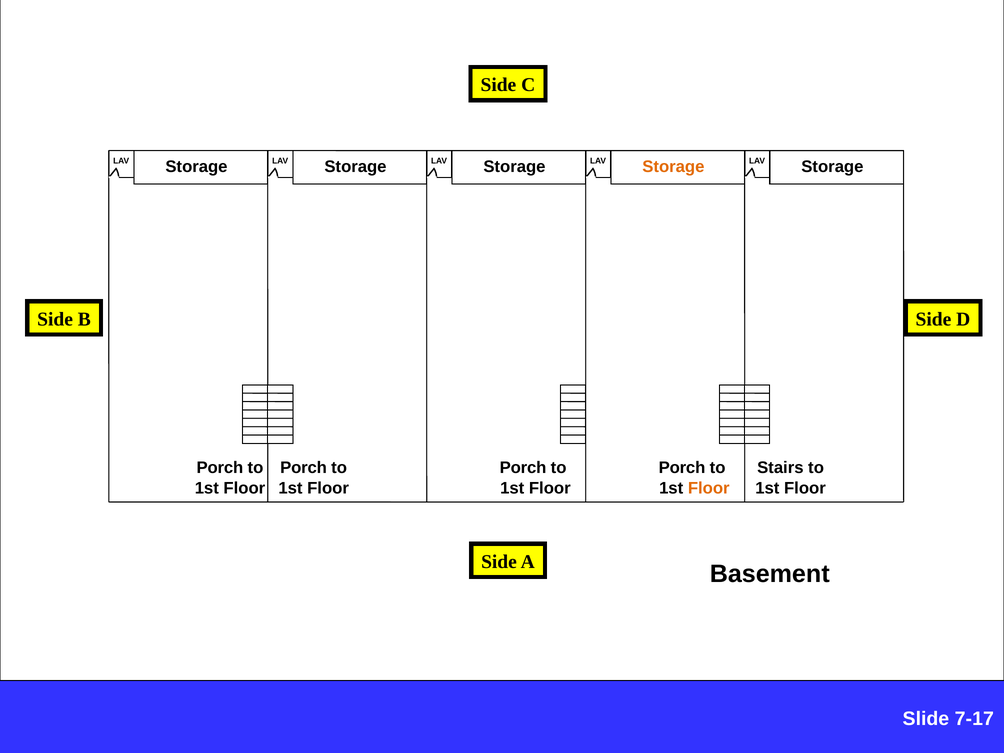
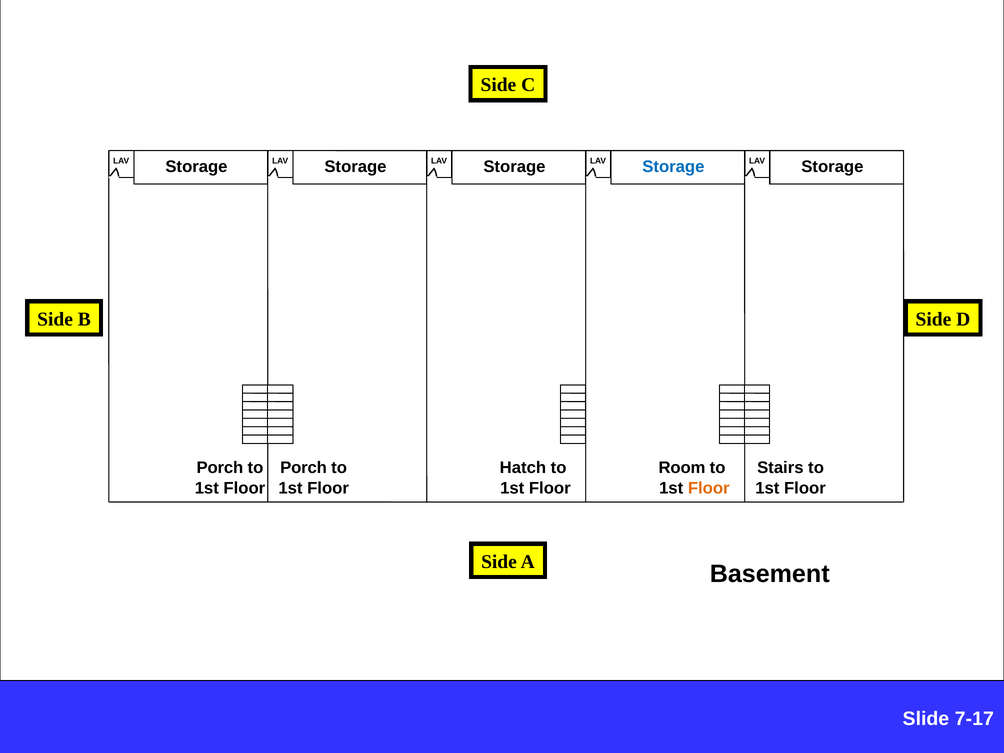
Storage at (673, 167) colour: orange -> blue
Porch at (523, 468): Porch -> Hatch
Porch at (682, 468): Porch -> Room
